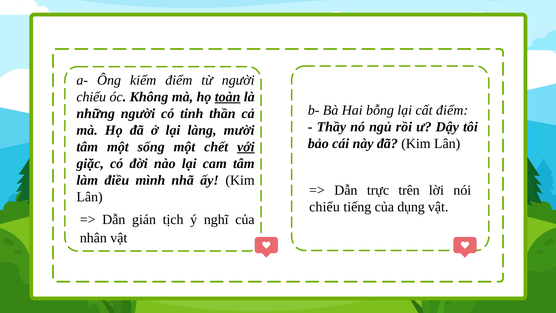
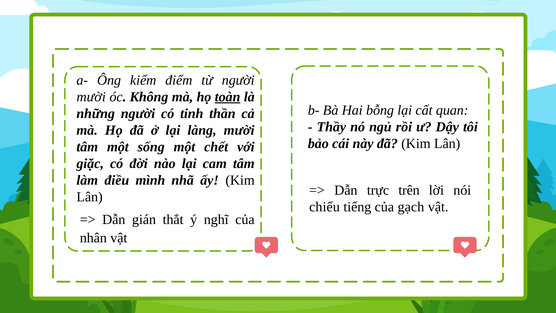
chiếu at (91, 97): chiếu -> mười
cất điểm: điểm -> quan
với underline: present -> none
dụng: dụng -> gạch
tịch: tịch -> thắt
